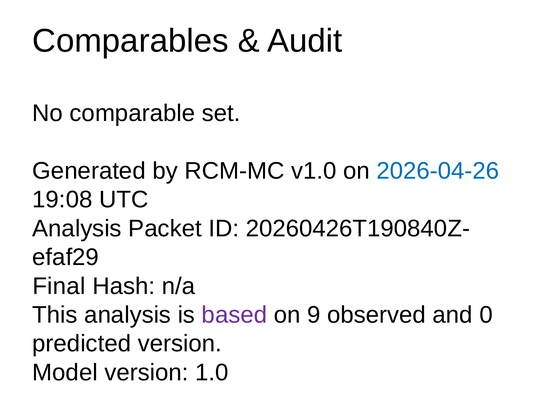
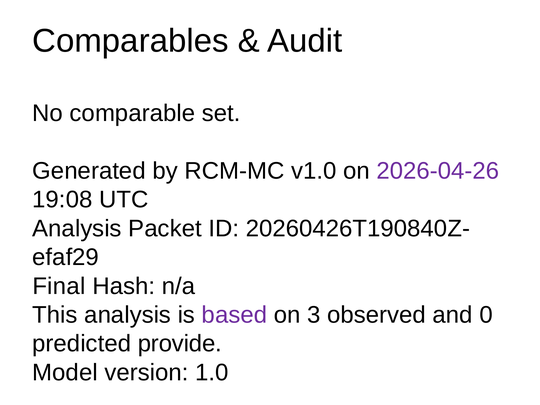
2026-04-26 colour: blue -> purple
9: 9 -> 3
predicted version: version -> provide
